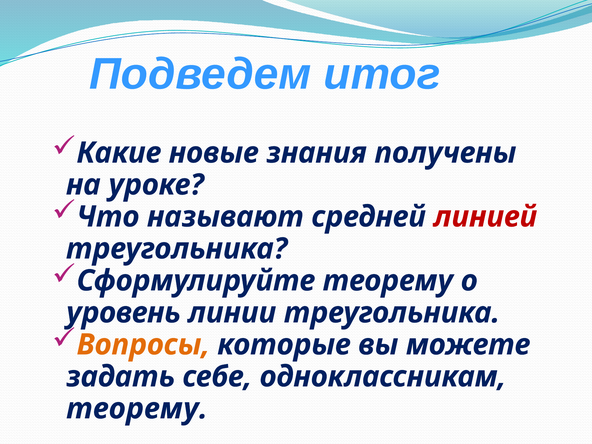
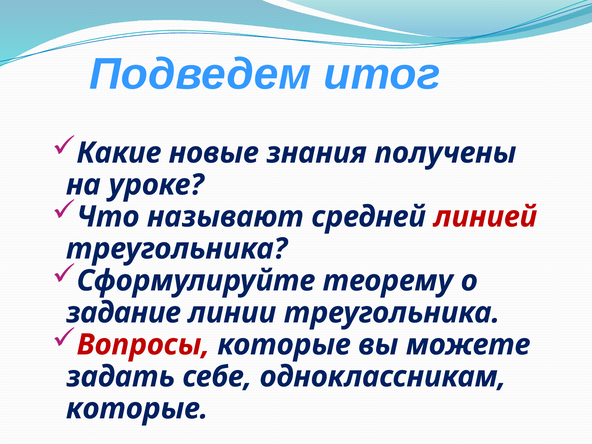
уровень: уровень -> задание
Вопросы colour: orange -> red
теорему at (137, 409): теорему -> которые
